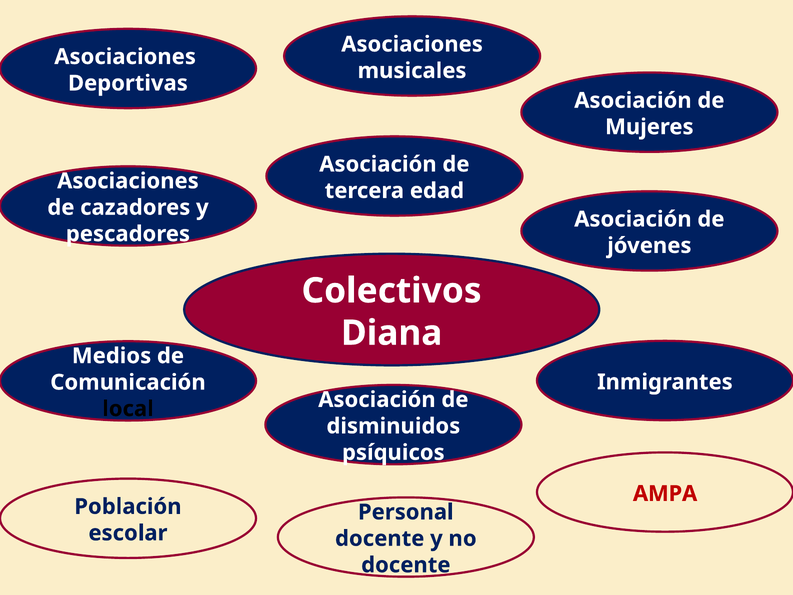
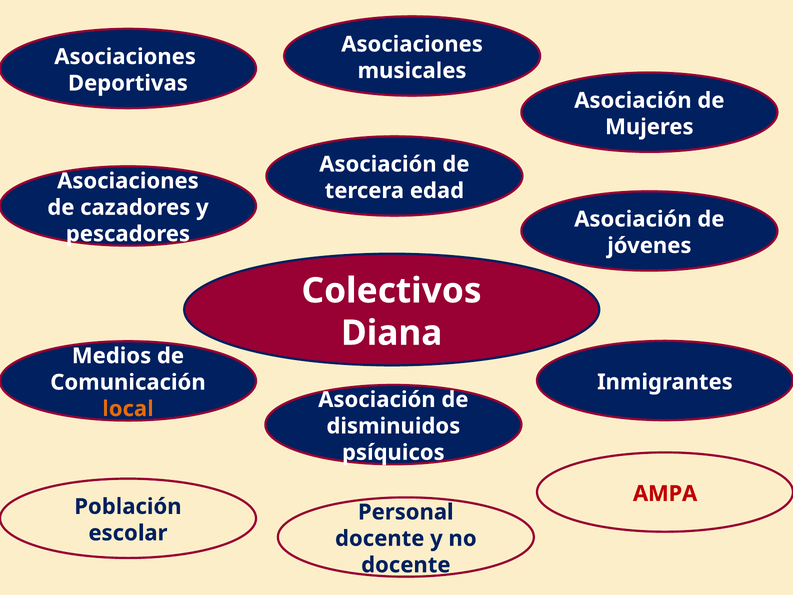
local colour: black -> orange
